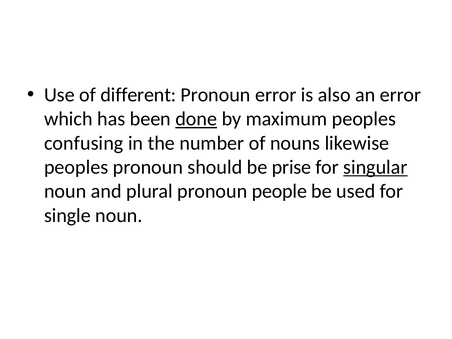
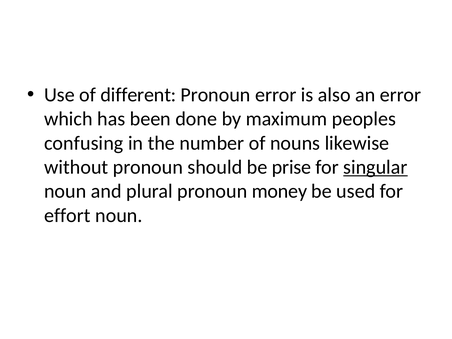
done underline: present -> none
peoples at (76, 167): peoples -> without
people: people -> money
single: single -> effort
